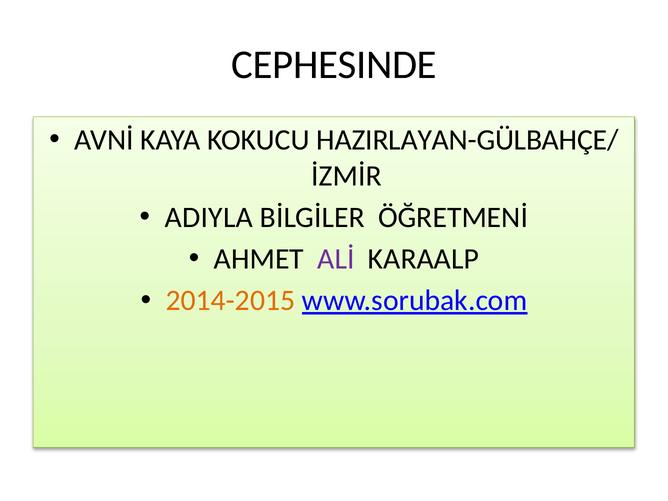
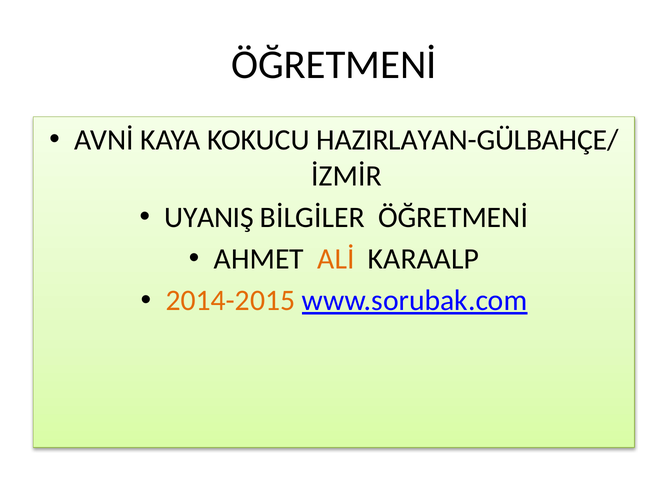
CEPHESINDE at (334, 65): CEPHESINDE -> ÖĞRETMENİ
ADIYLA: ADIYLA -> UYANIŞ
ALİ colour: purple -> orange
